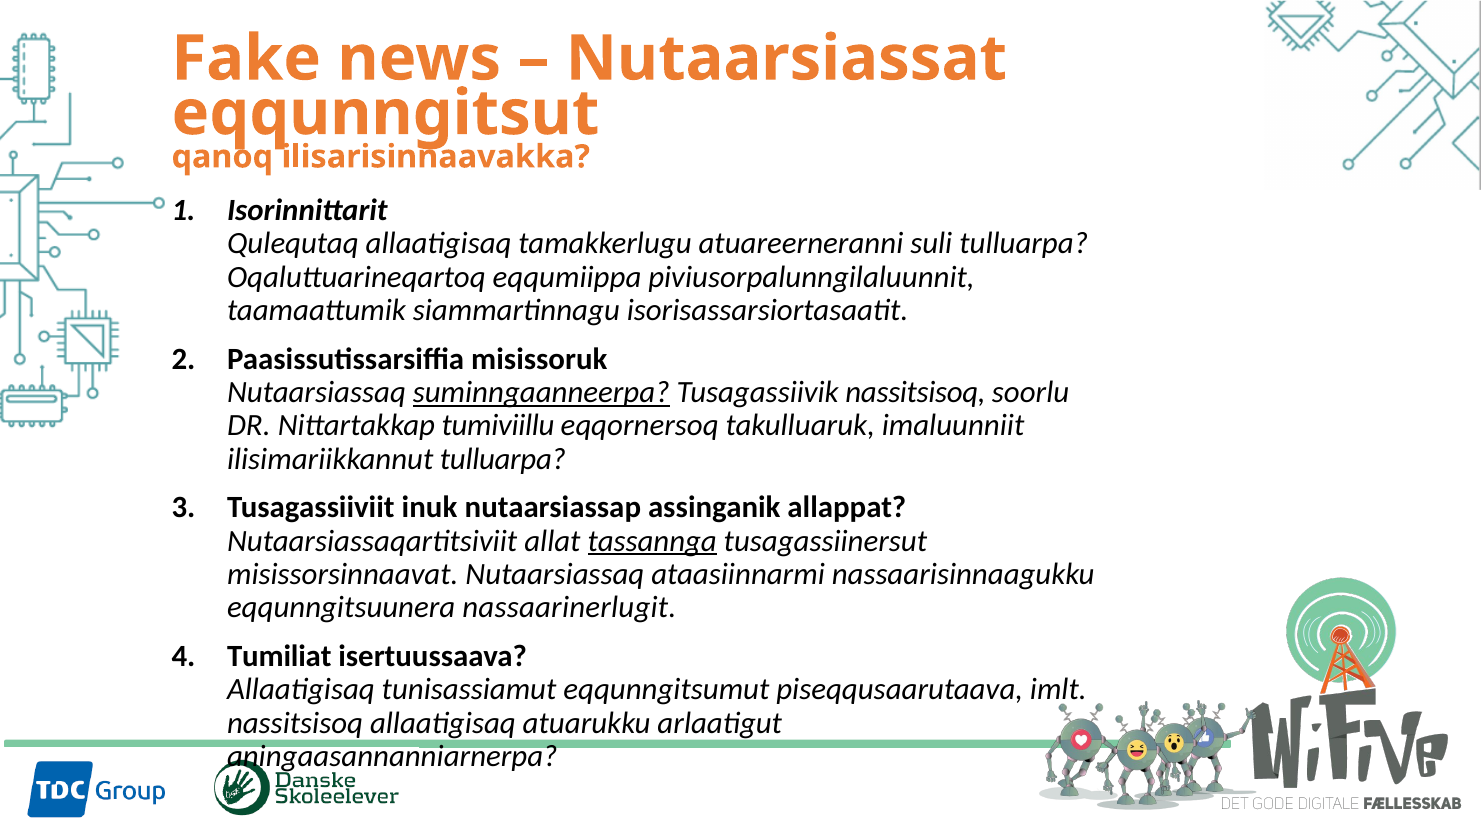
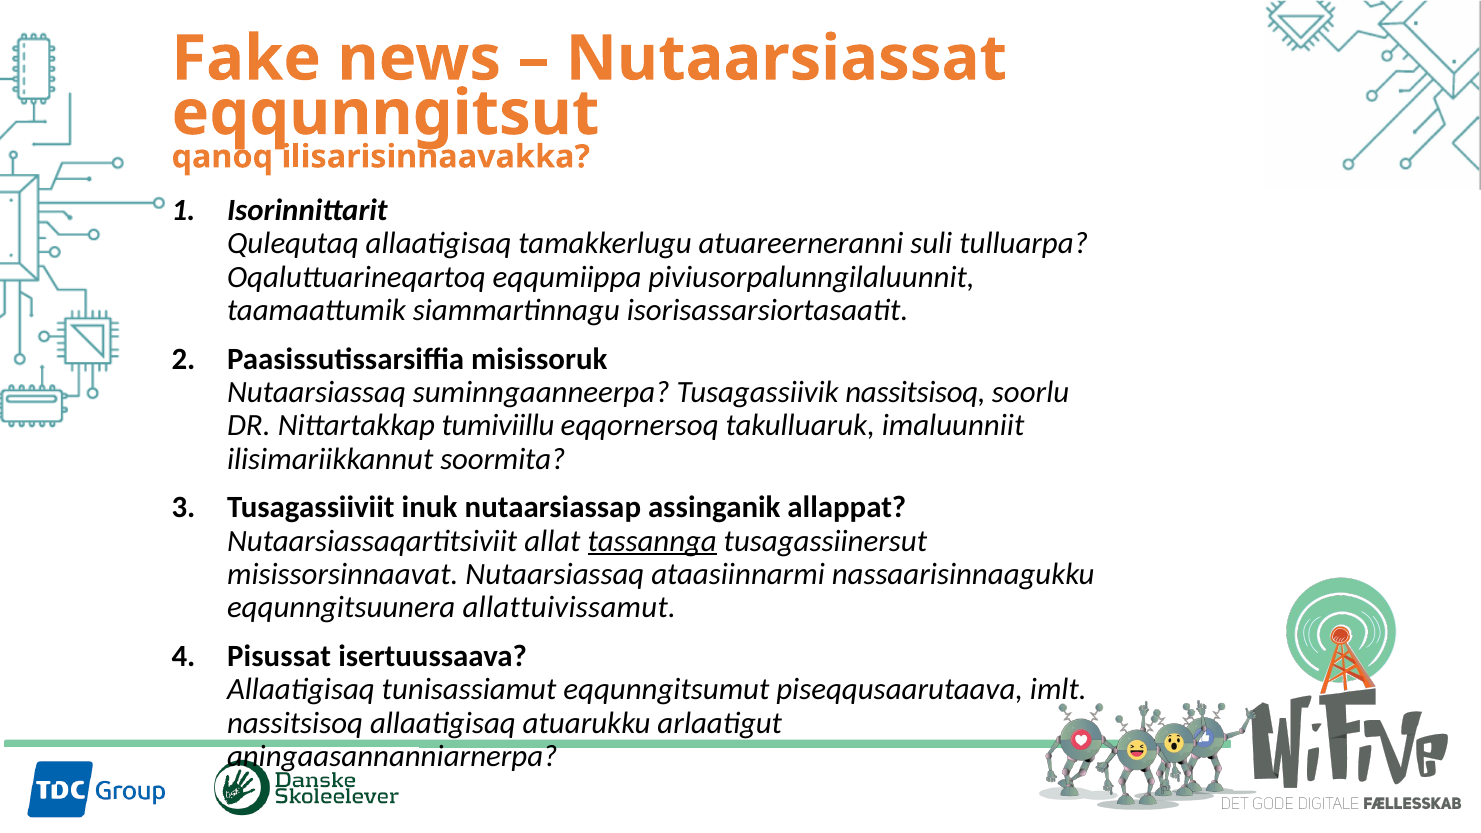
suminngaanneerpa underline: present -> none
ilisimariikkannut tulluarpa: tulluarpa -> soormita
nassaarinerlugit: nassaarinerlugit -> allattuivissamut
Tumiliat: Tumiliat -> Pisussat
